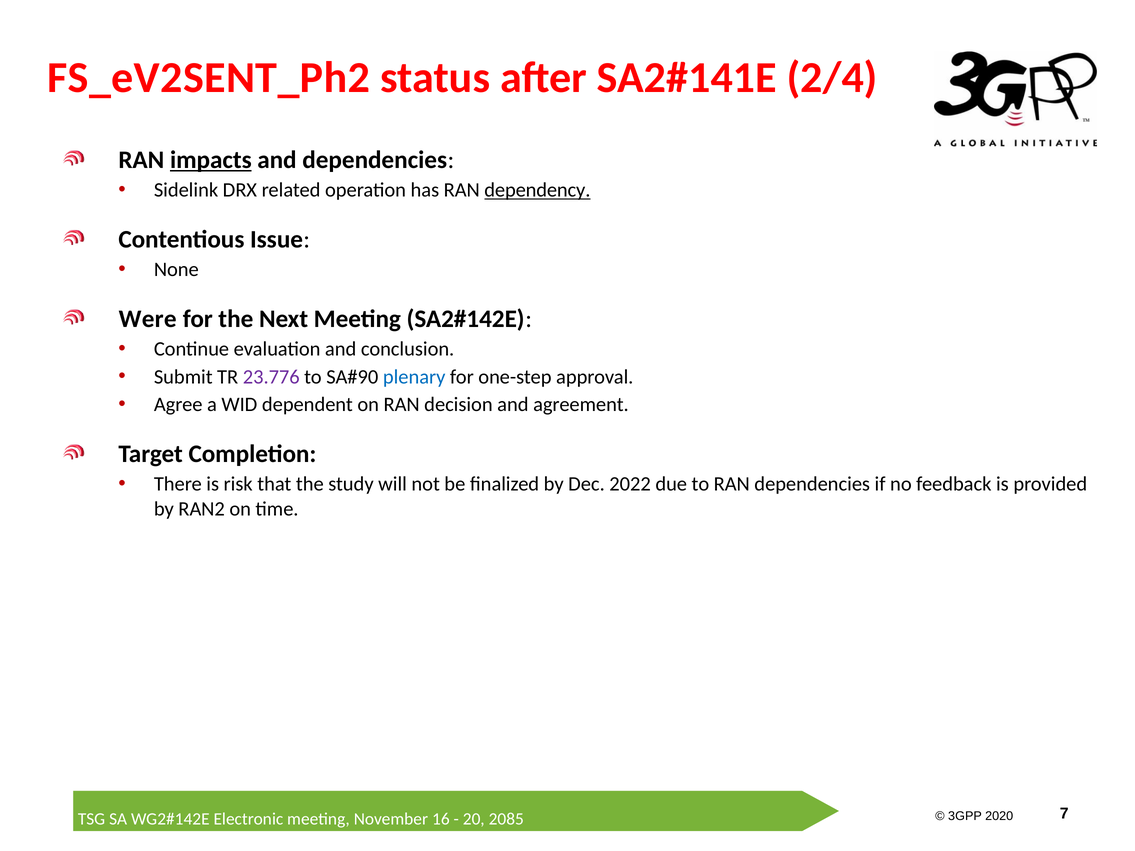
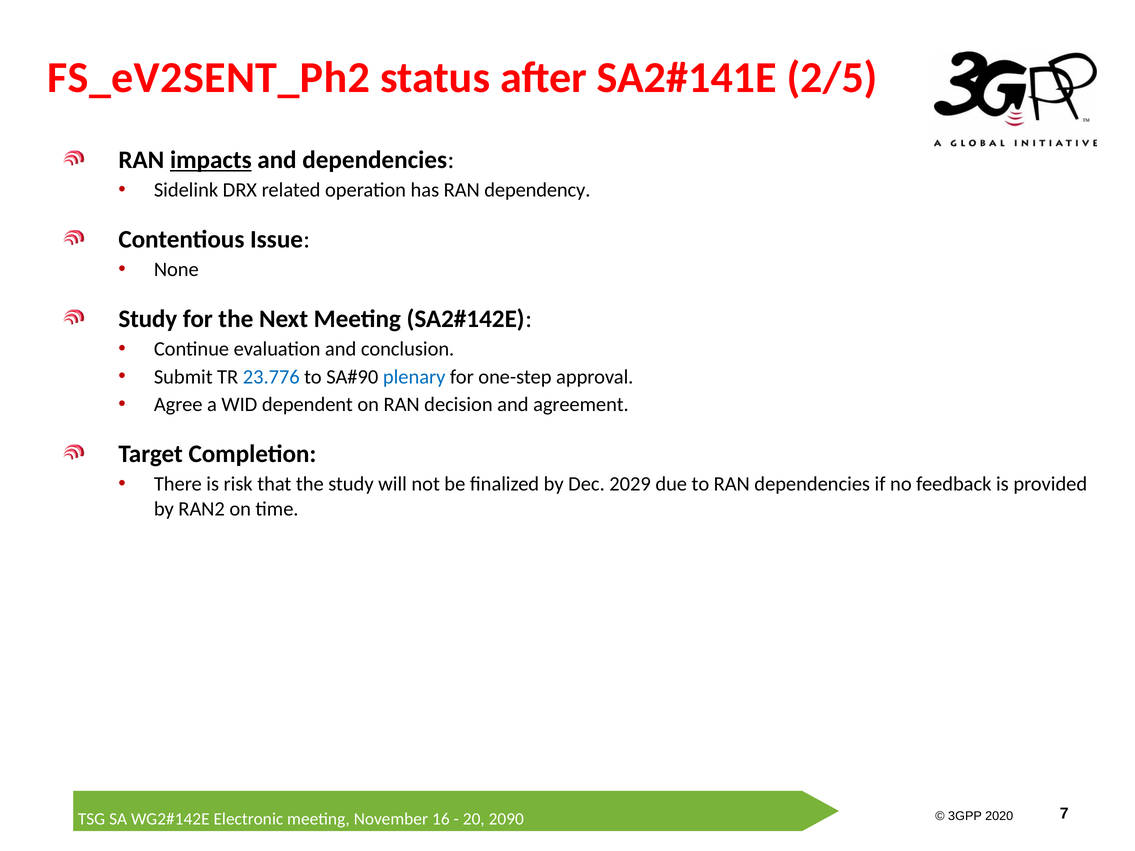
2/4: 2/4 -> 2/5
dependency underline: present -> none
Were at (148, 319): Were -> Study
23.776 colour: purple -> blue
2022: 2022 -> 2029
2085: 2085 -> 2090
